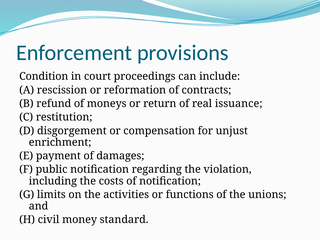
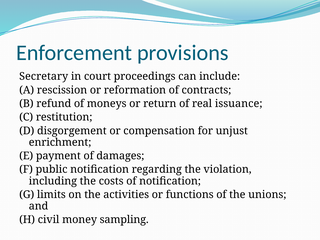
Condition: Condition -> Secretary
standard: standard -> sampling
